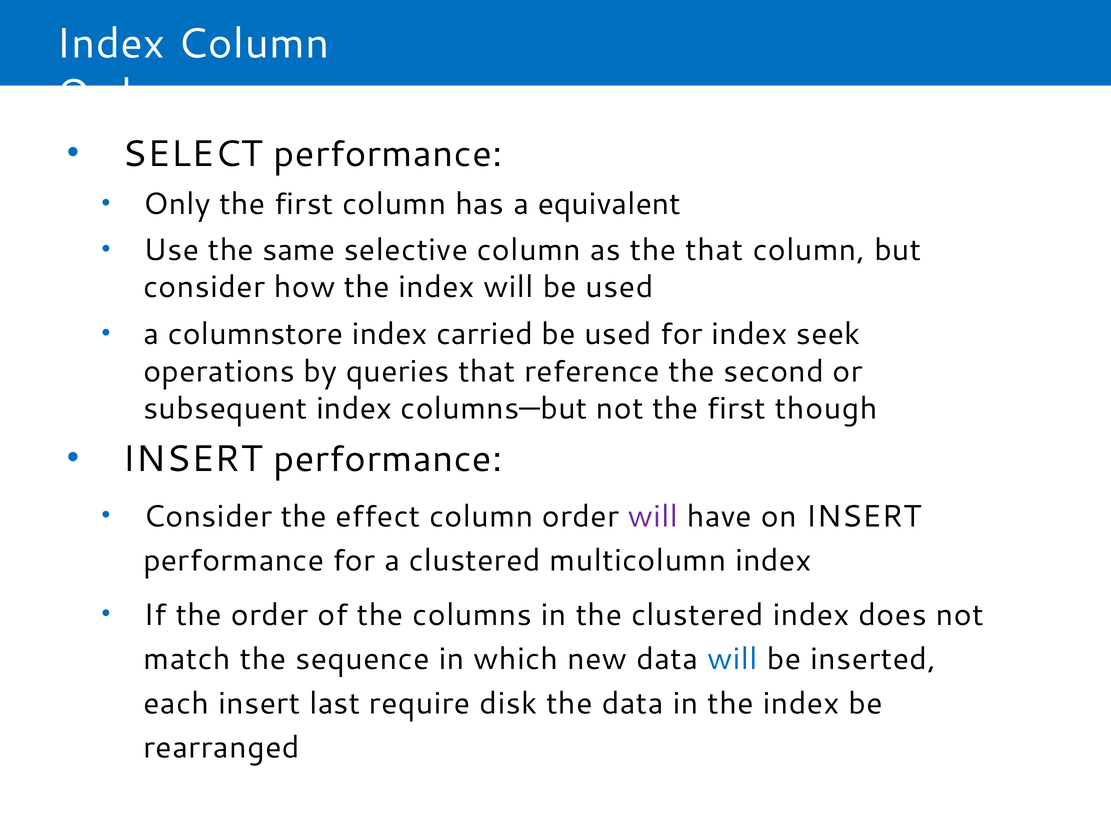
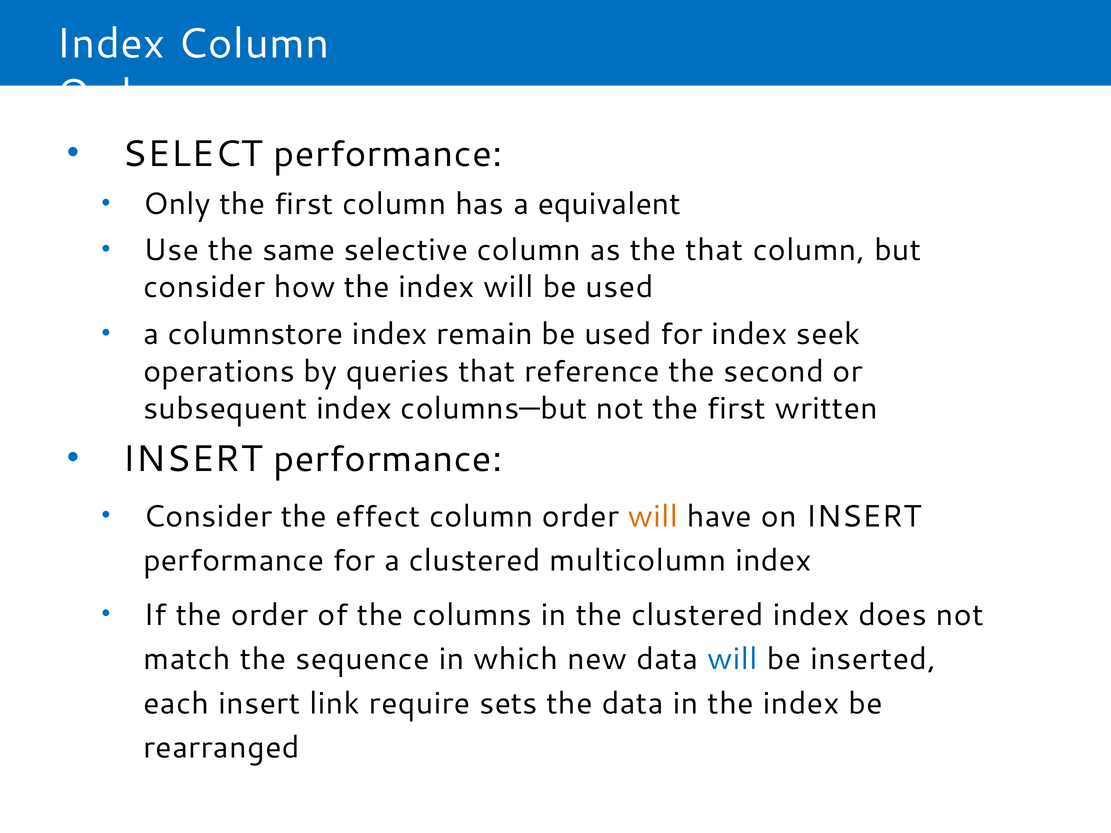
carried: carried -> remain
though: though -> written
will at (653, 517) colour: purple -> orange
last: last -> link
disk: disk -> sets
